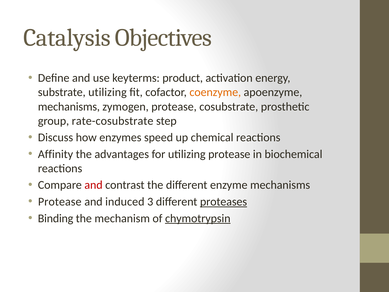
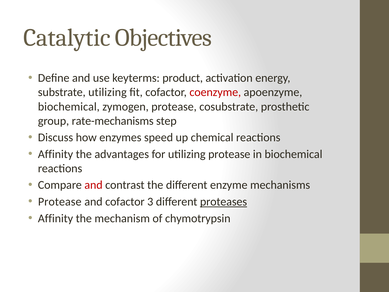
Catalysis: Catalysis -> Catalytic
coenzyme colour: orange -> red
mechanisms at (69, 106): mechanisms -> biochemical
rate-cosubstrate: rate-cosubstrate -> rate-mechanisms
and induced: induced -> cofactor
Binding at (56, 218): Binding -> Affinity
chymotrypsin underline: present -> none
